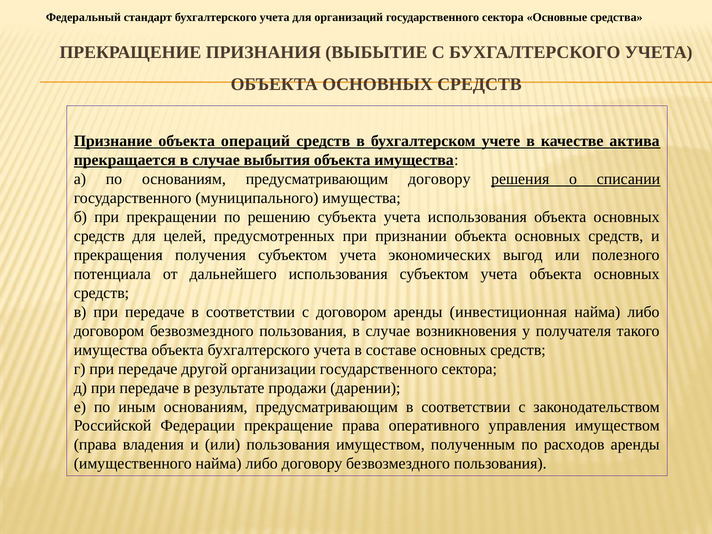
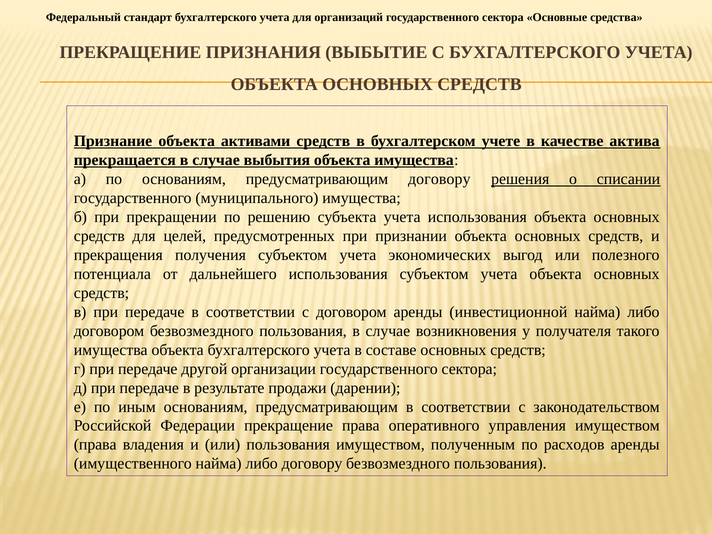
операций: операций -> активами
инвестиционная: инвестиционная -> инвестиционной
